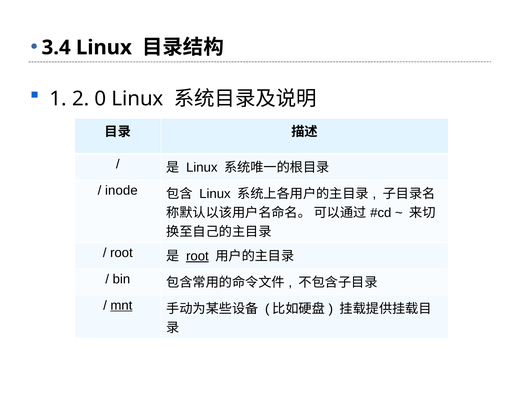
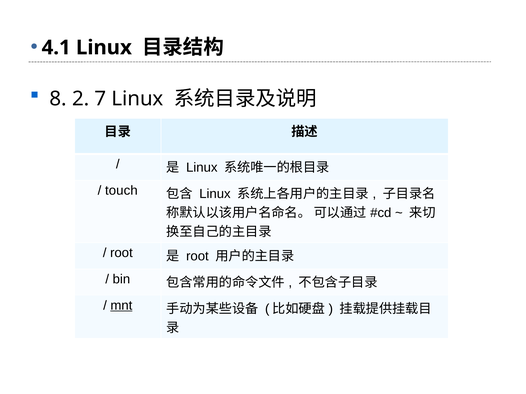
3.4: 3.4 -> 4.1
1: 1 -> 8
0: 0 -> 7
inode: inode -> touch
root at (197, 257) underline: present -> none
